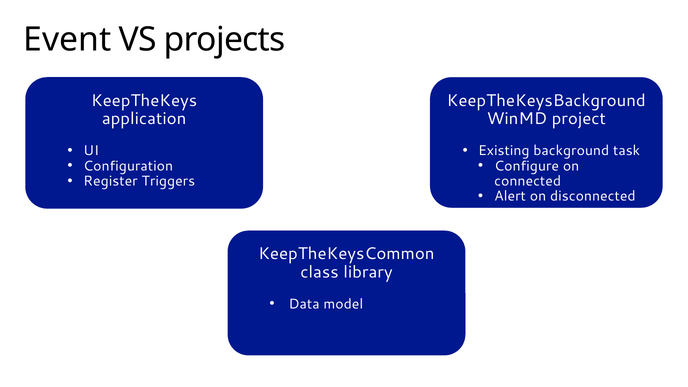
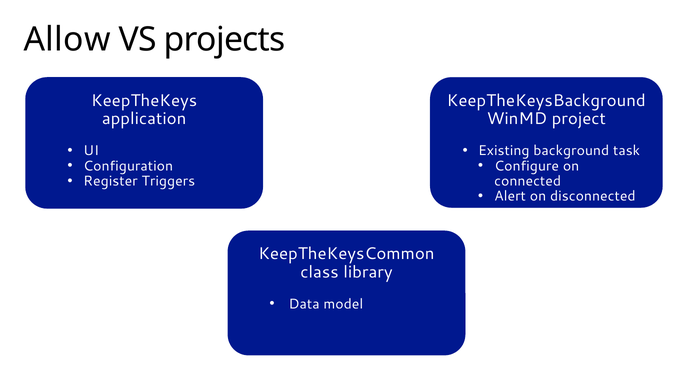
Event: Event -> Allow
